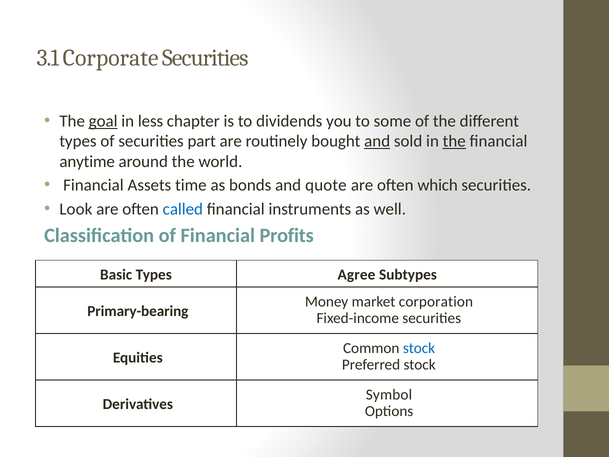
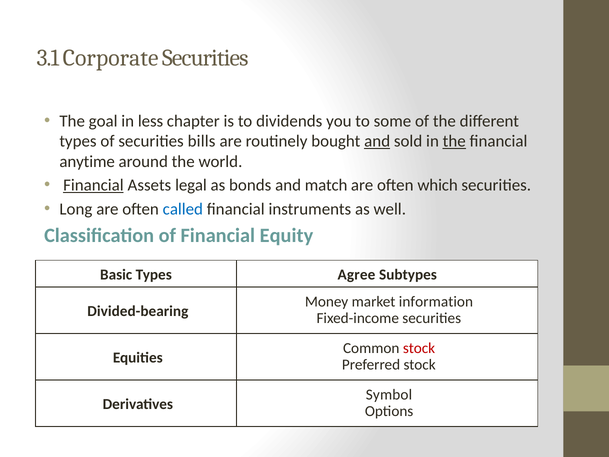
goal underline: present -> none
part: part -> bills
Financial at (93, 185) underline: none -> present
time: time -> legal
quote: quote -> match
Look: Look -> Long
Profits: Profits -> Equity
corporation: corporation -> information
Primary-bearing: Primary-bearing -> Divided-bearing
stock at (419, 348) colour: blue -> red
